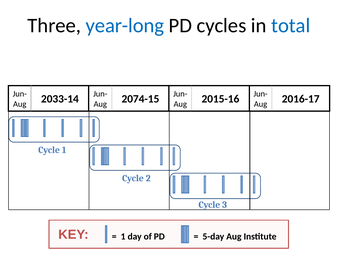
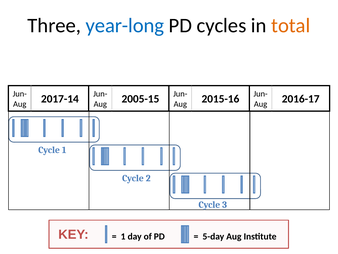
total colour: blue -> orange
2033-14: 2033-14 -> 2017-14
2074-15: 2074-15 -> 2005-15
